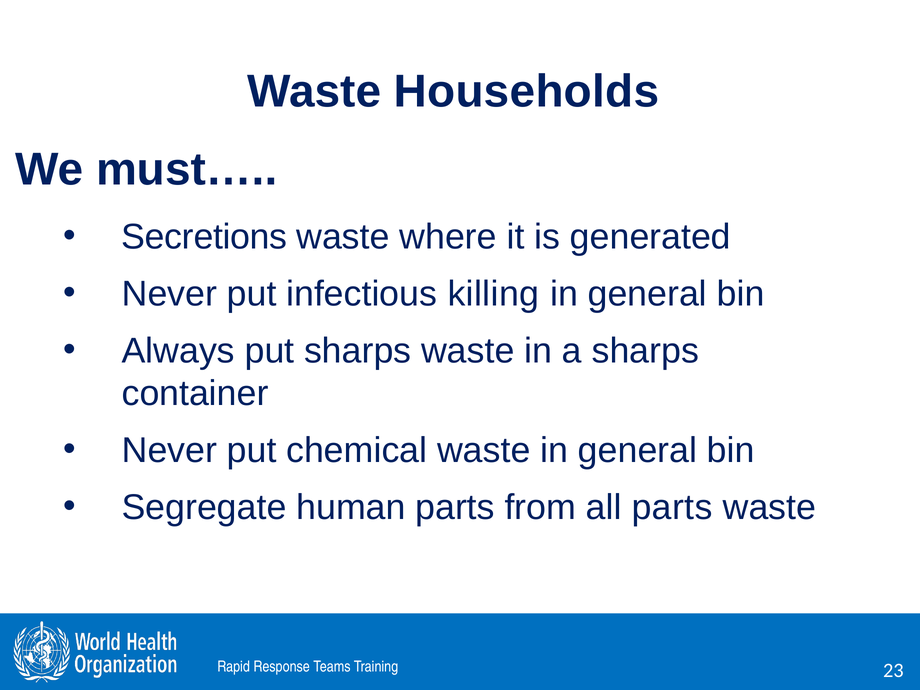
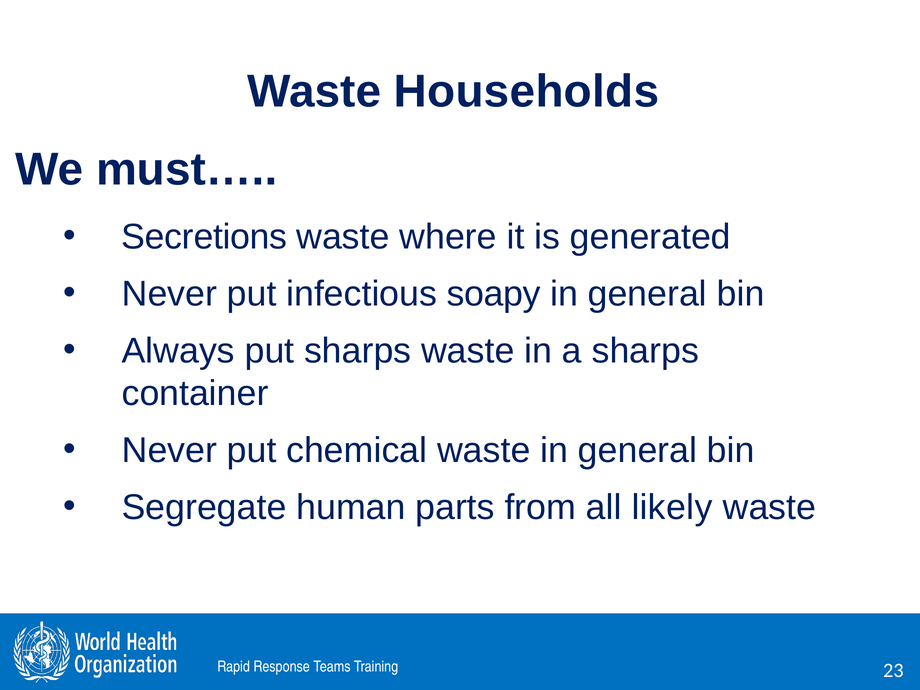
killing: killing -> soapy
all parts: parts -> likely
